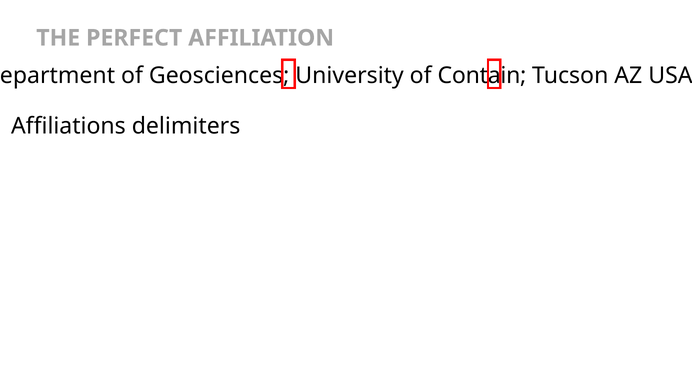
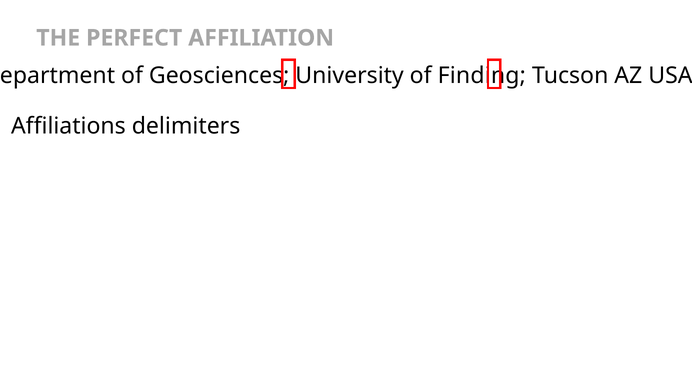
Contain: Contain -> Finding
